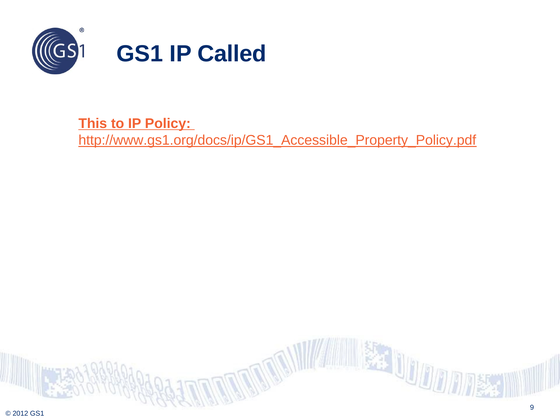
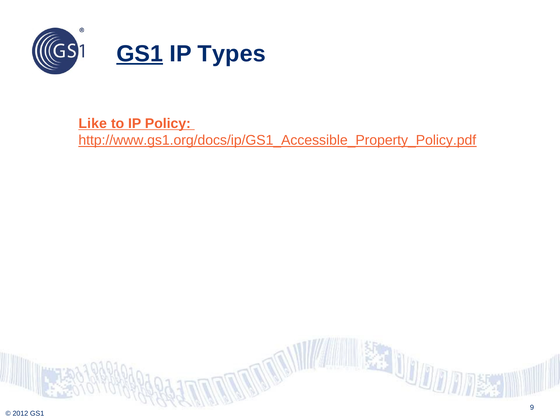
GS1 at (140, 54) underline: none -> present
Called: Called -> Types
This: This -> Like
